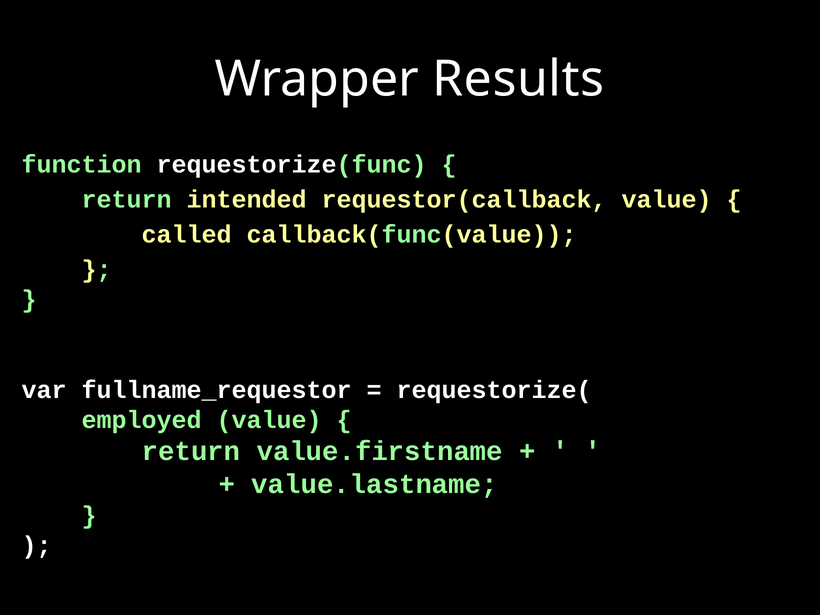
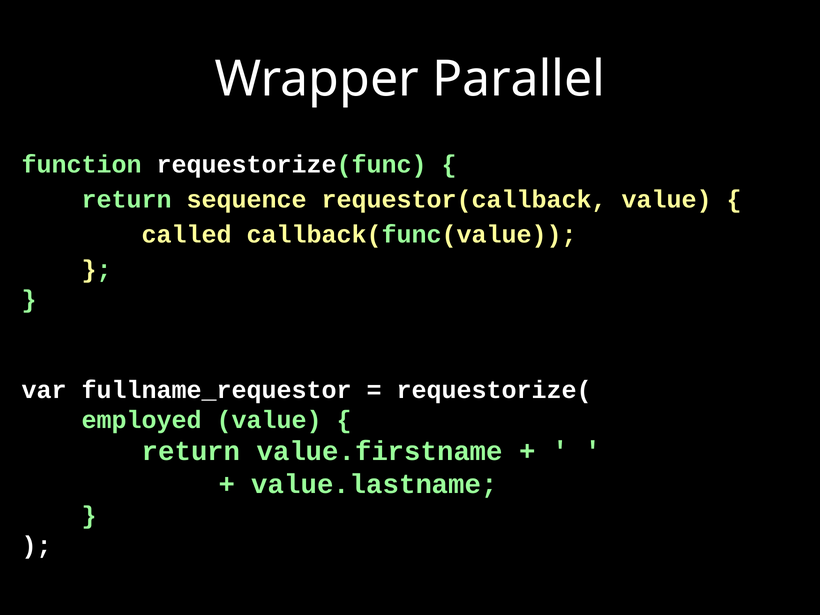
Results: Results -> Parallel
intended: intended -> sequence
